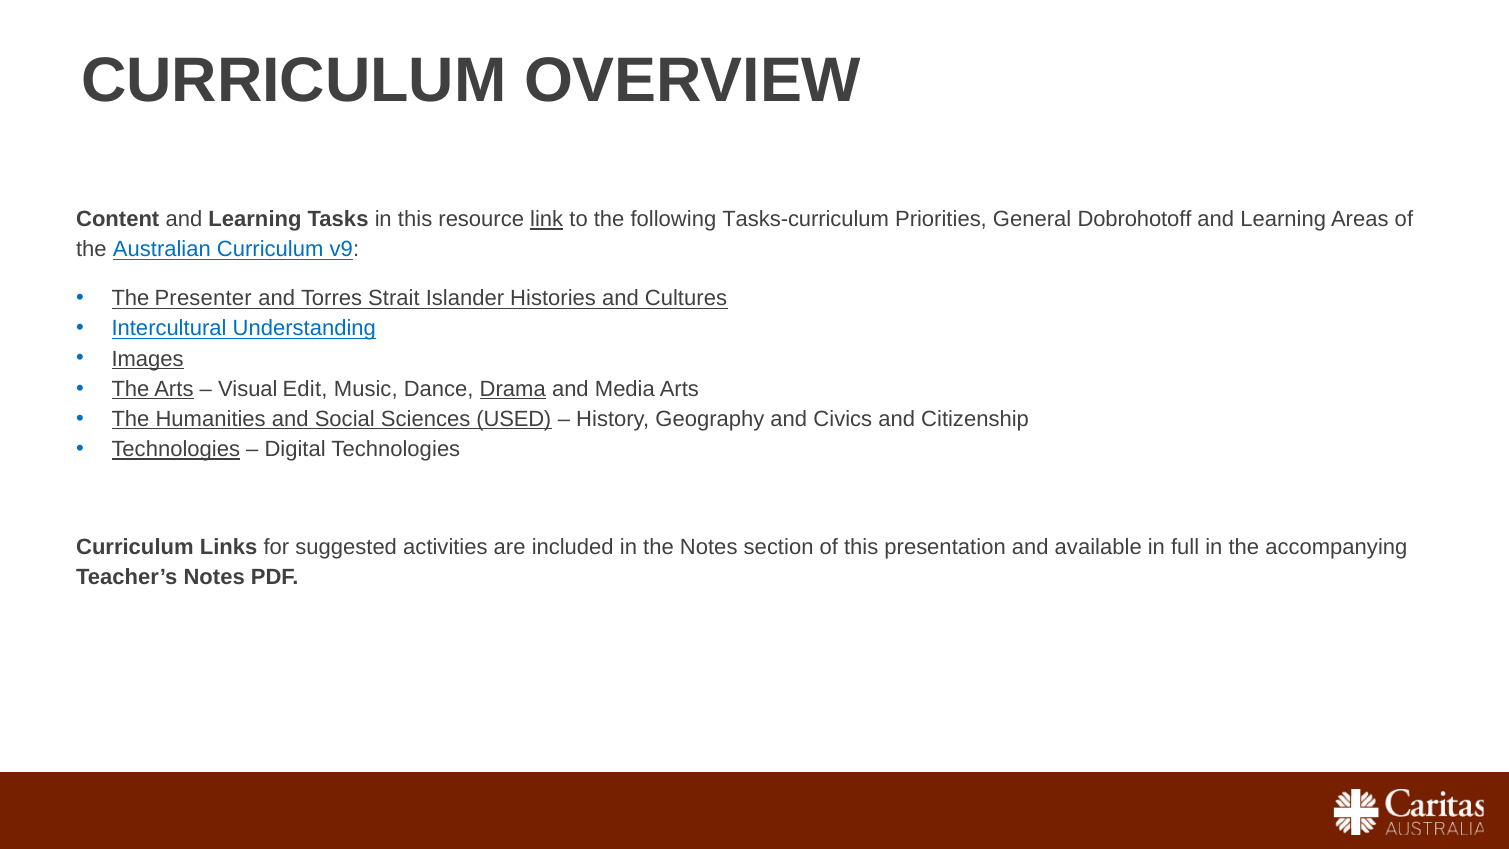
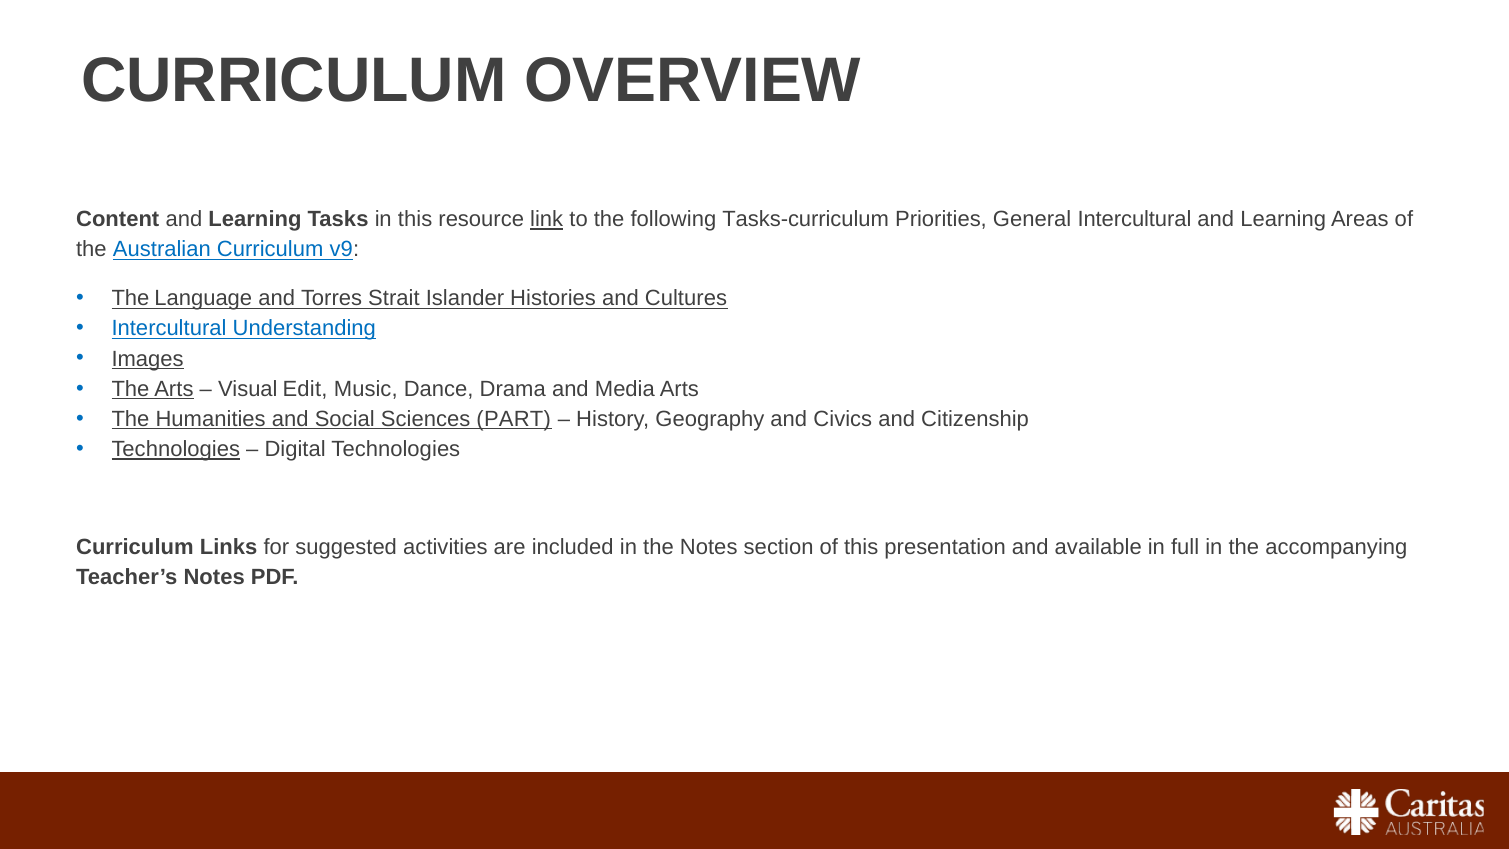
General Dobrohotoff: Dobrohotoff -> Intercultural
Presenter: Presenter -> Language
Drama underline: present -> none
USED: USED -> PART
